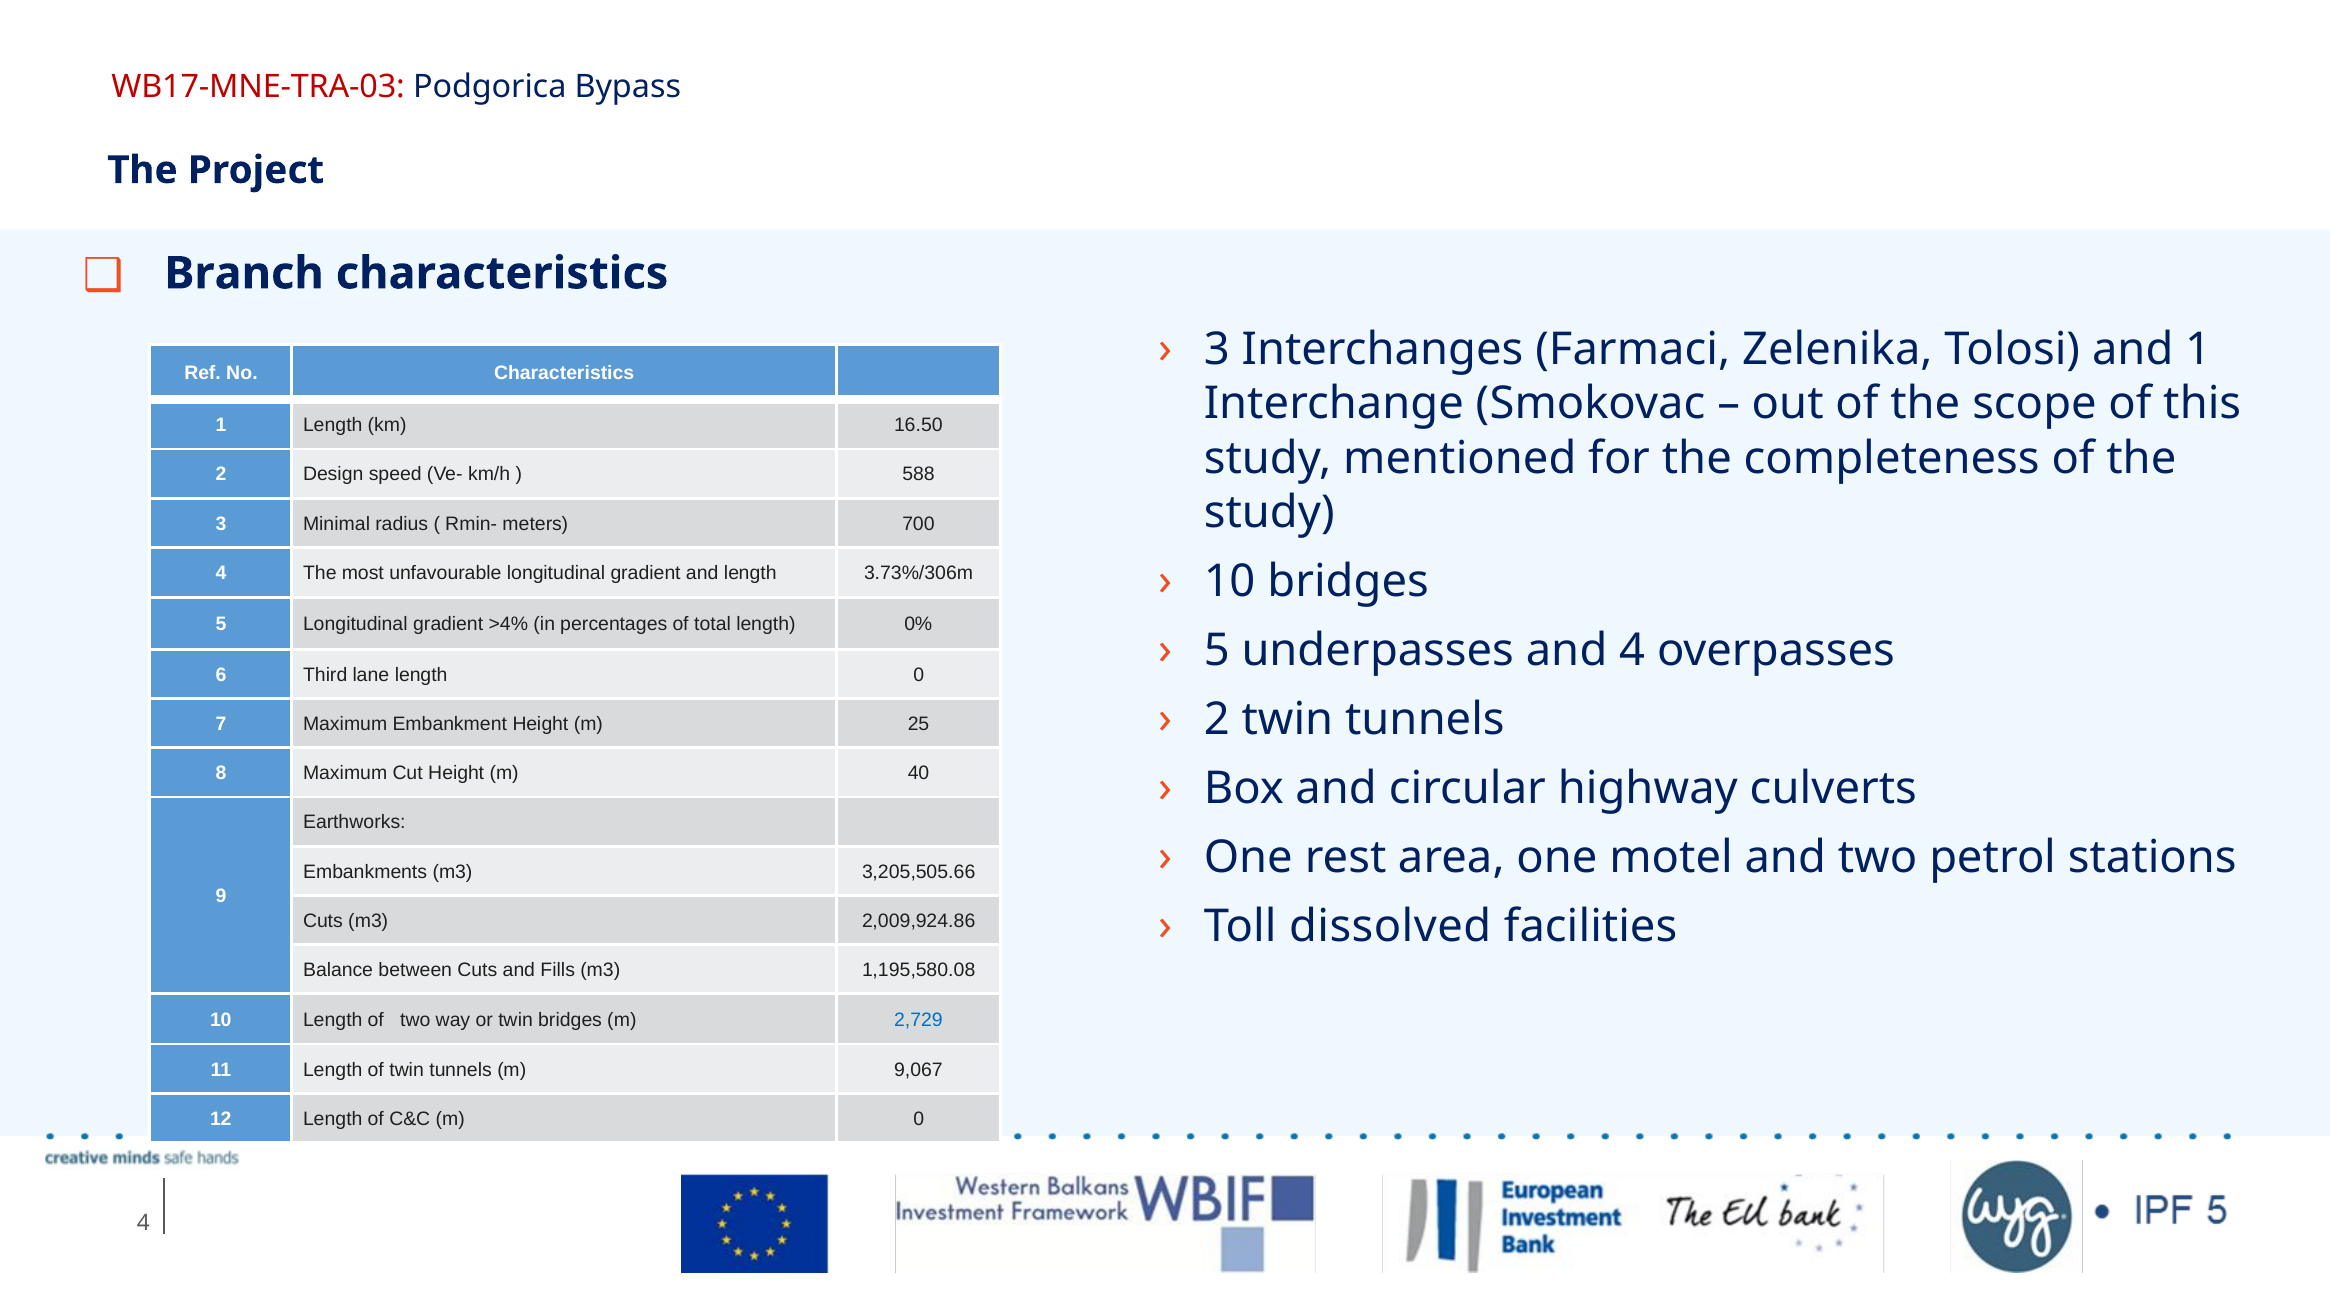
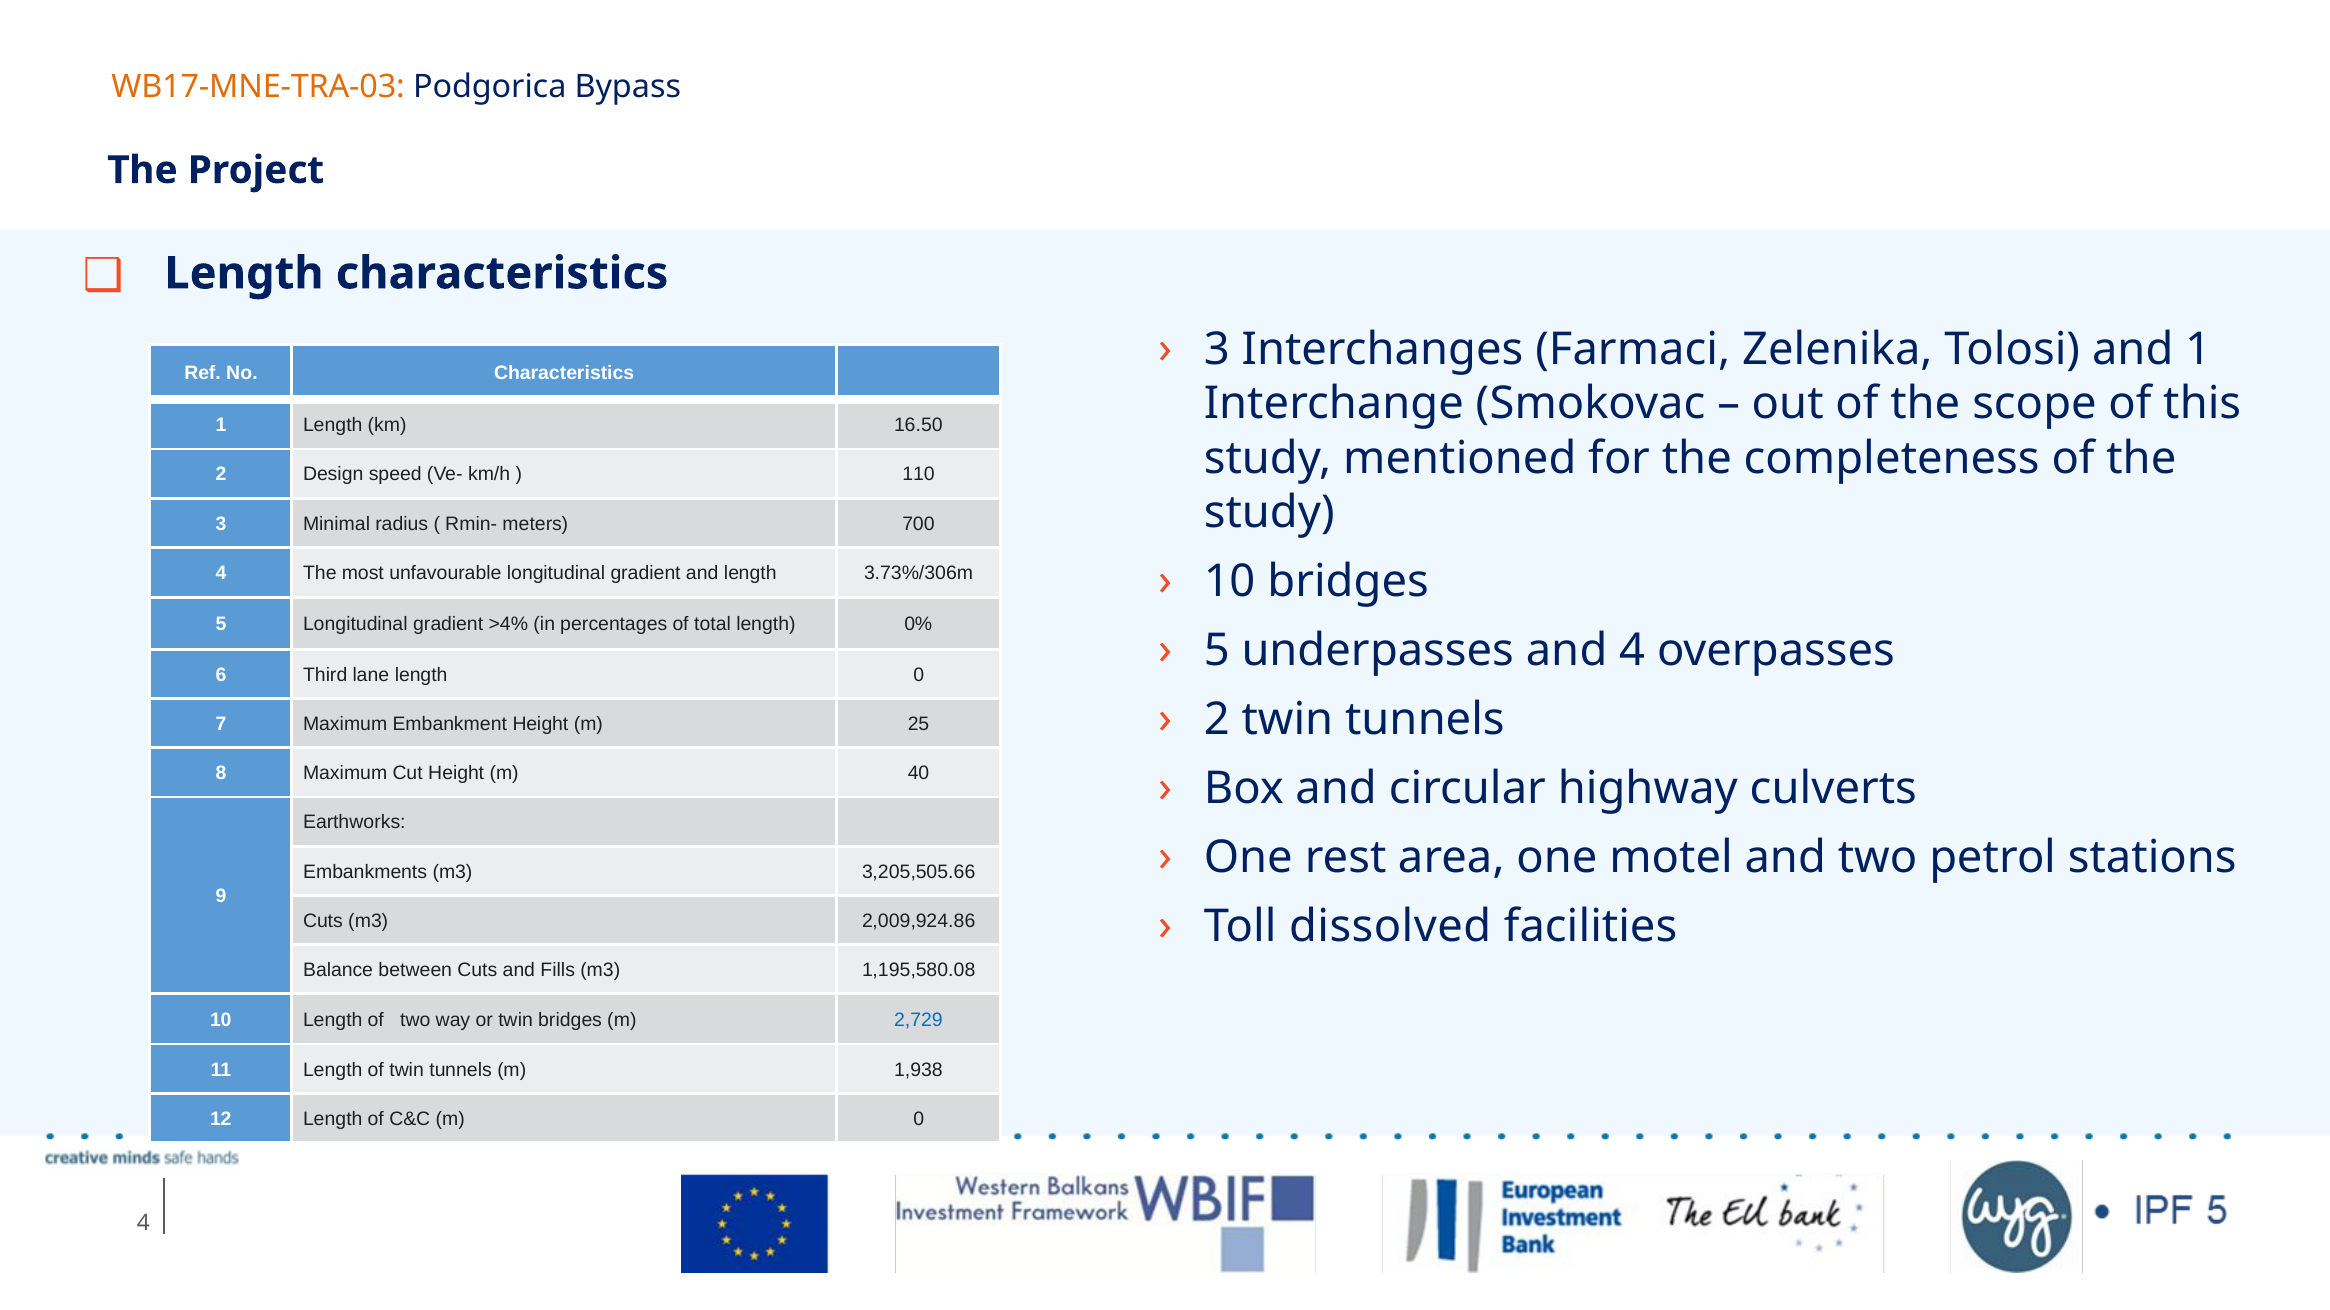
WB17-MNE-TRA-03 colour: red -> orange
Branch at (244, 274): Branch -> Length
588: 588 -> 110
9,067: 9,067 -> 1,938
